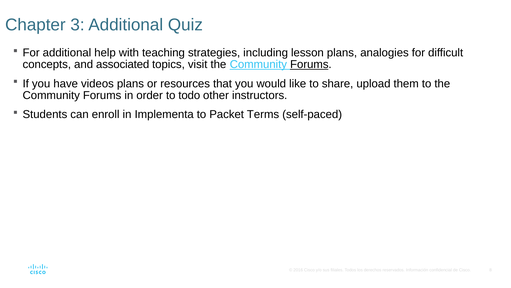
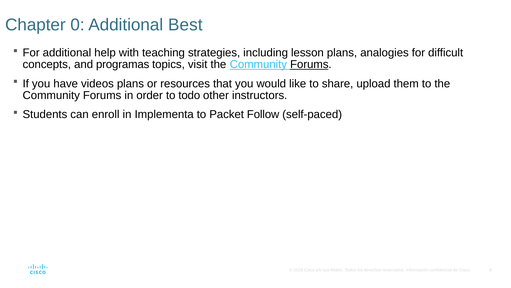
3: 3 -> 0
Quiz: Quiz -> Best
associated: associated -> programas
Terms: Terms -> Follow
